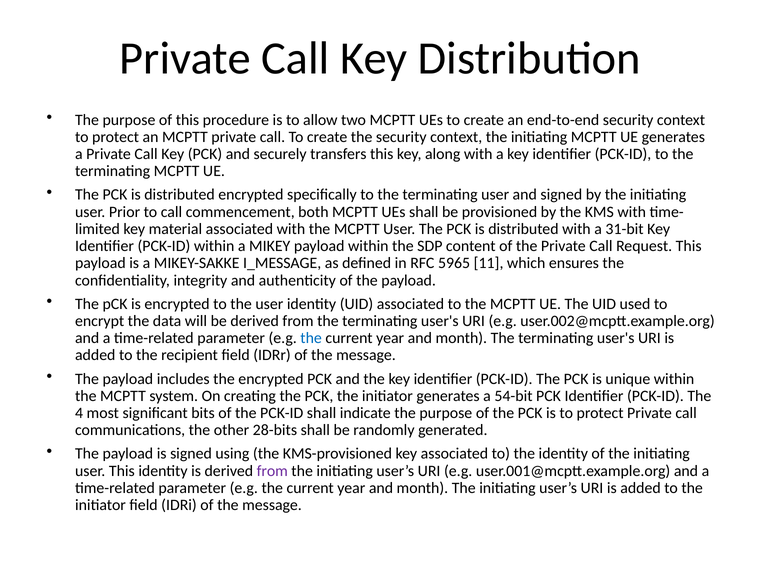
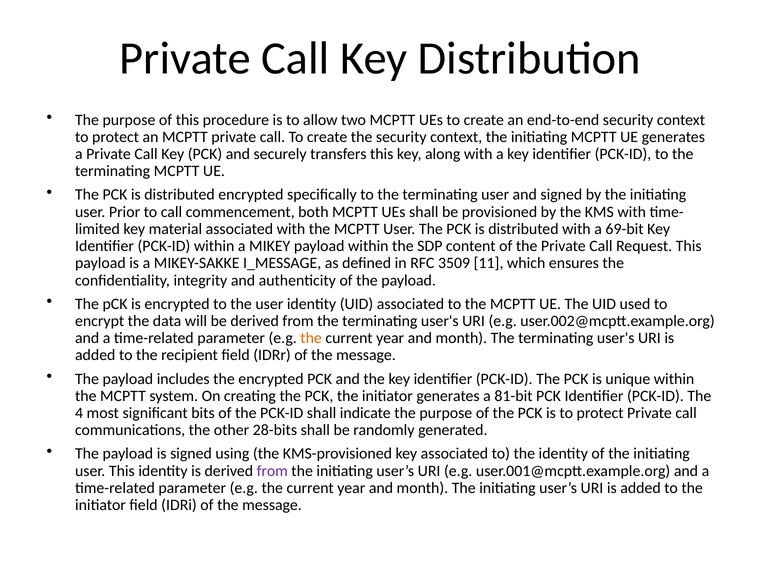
31-bit: 31-bit -> 69-bit
5965: 5965 -> 3509
the at (311, 339) colour: blue -> orange
54-bit: 54-bit -> 81-bit
